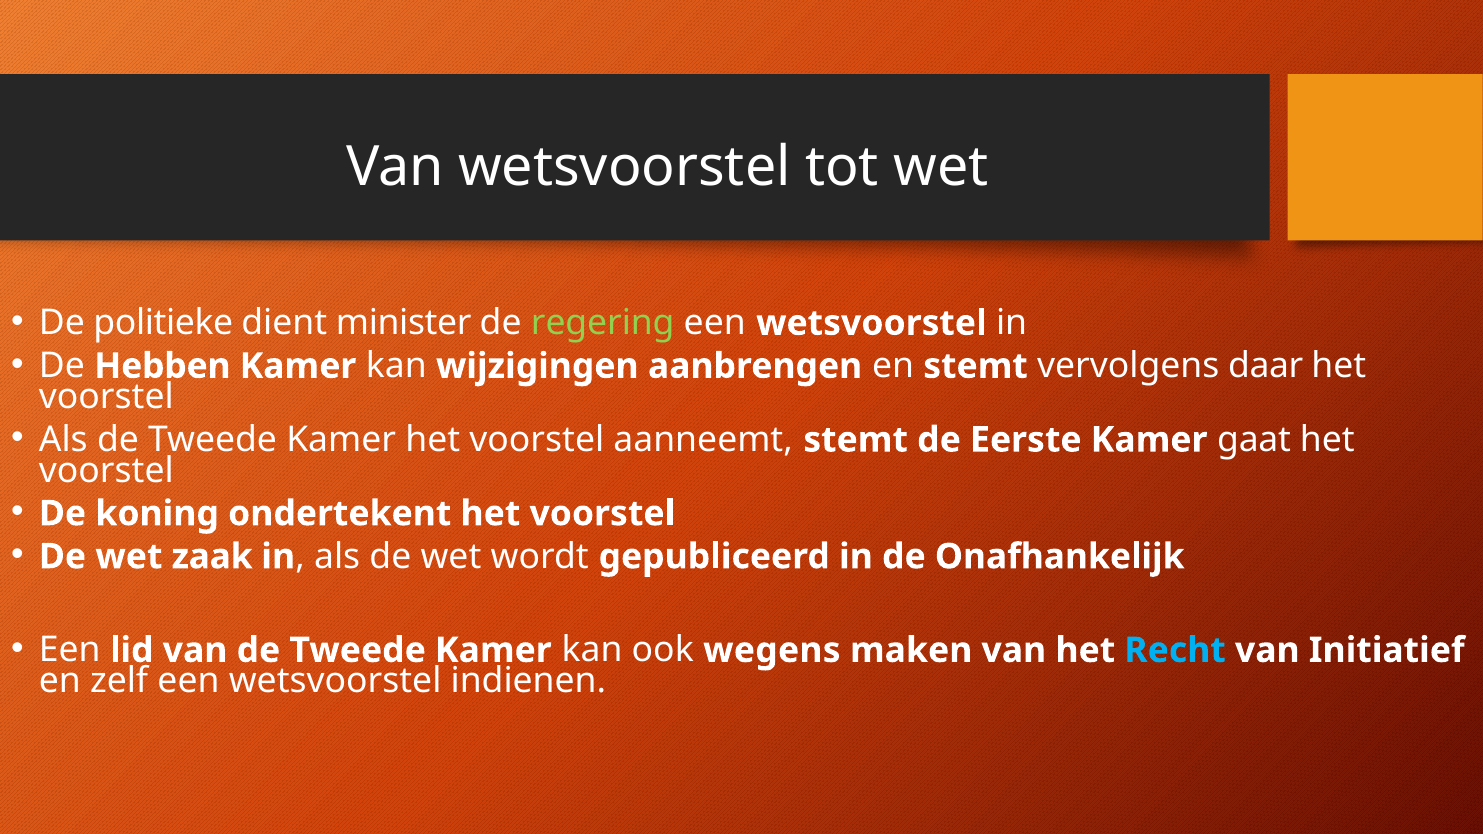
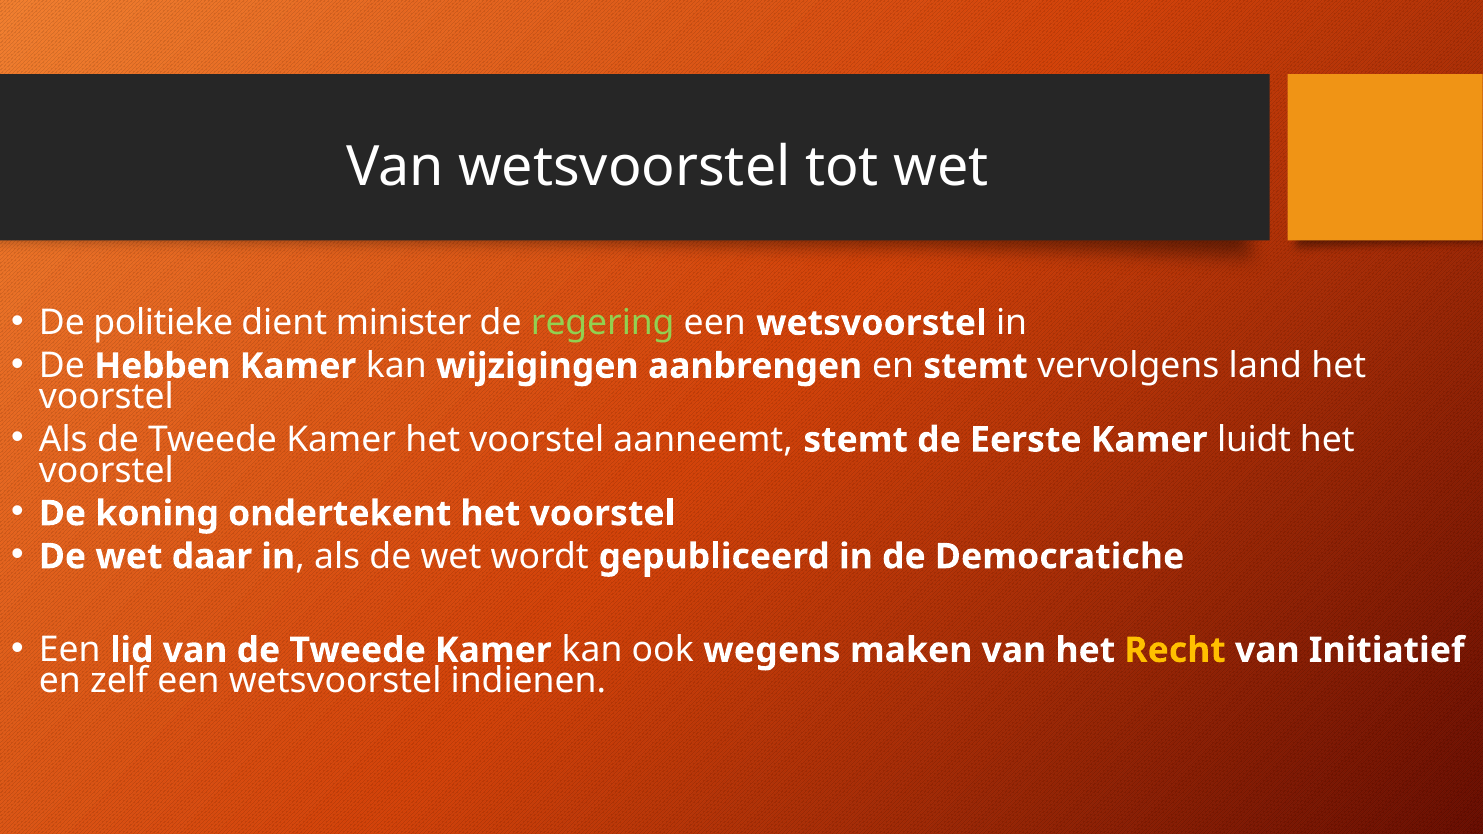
daar: daar -> land
gaat: gaat -> luidt
zaak: zaak -> daar
Onafhankelijk: Onafhankelijk -> Democratiche
Recht colour: light blue -> yellow
